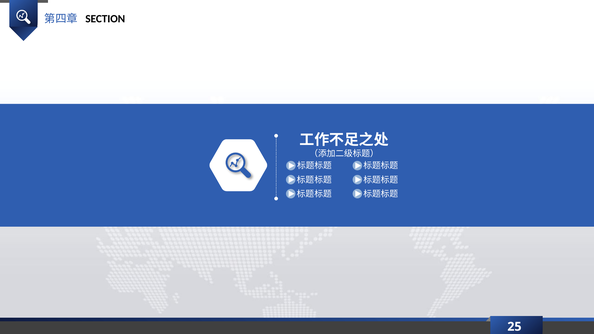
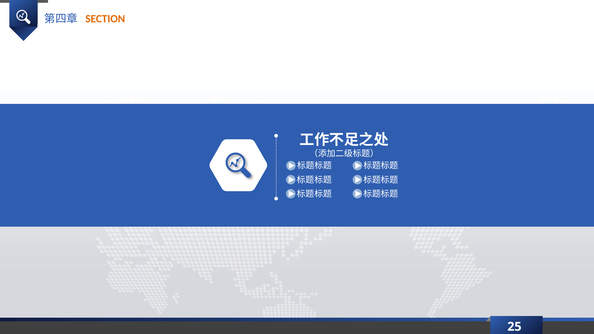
SECTION colour: black -> orange
